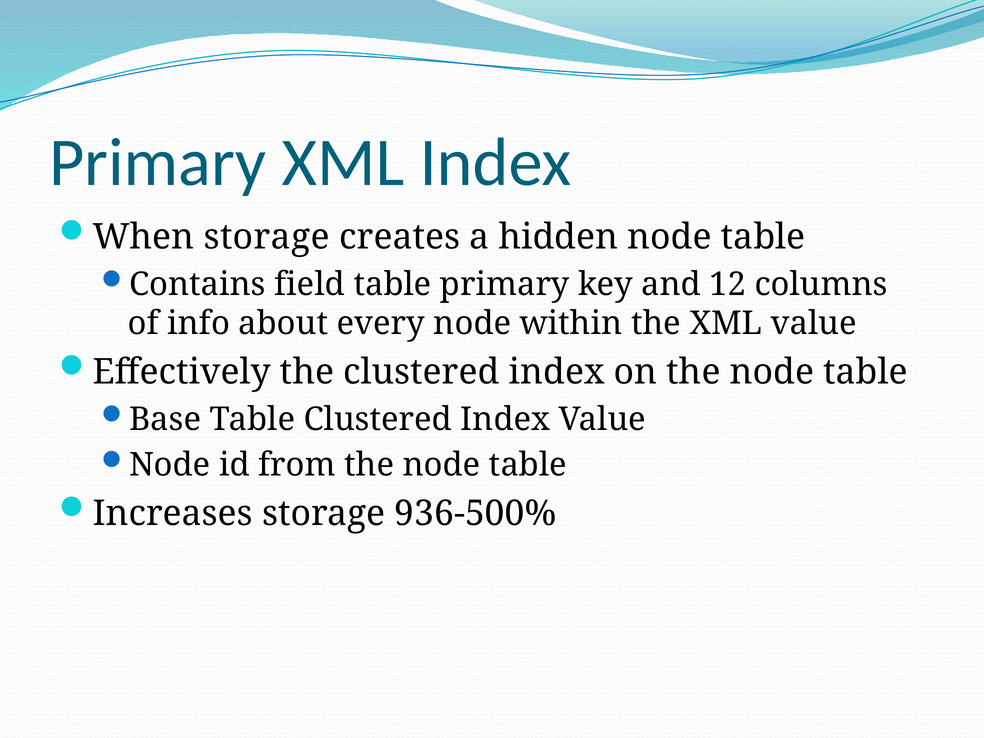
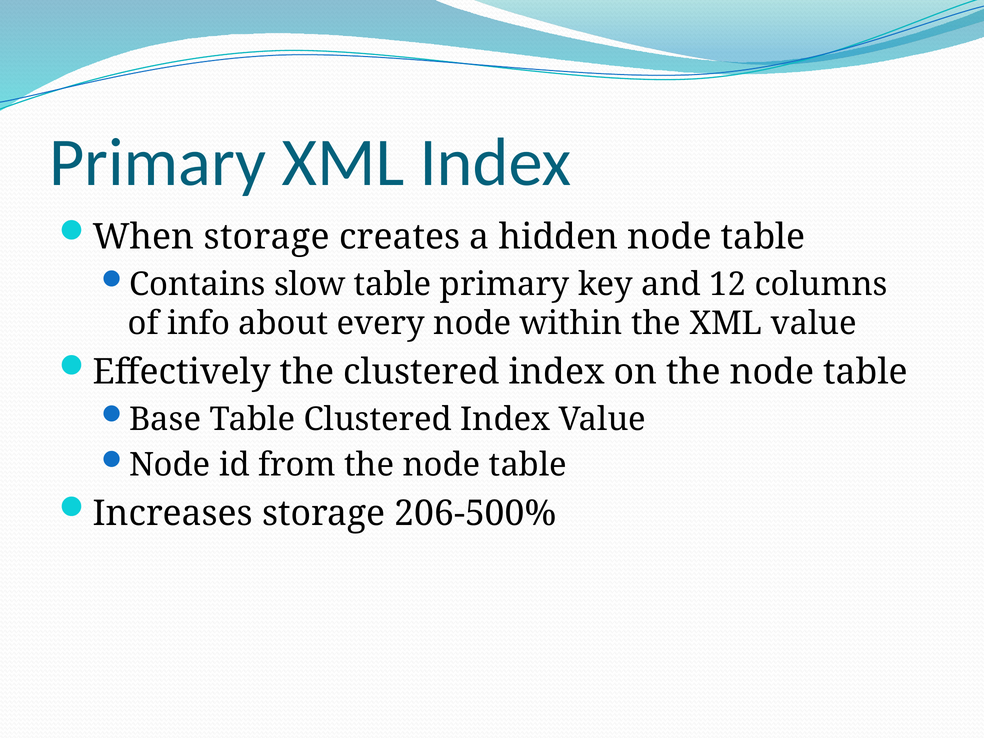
field: field -> slow
936-500%: 936-500% -> 206-500%
